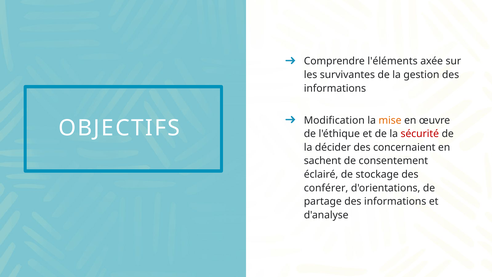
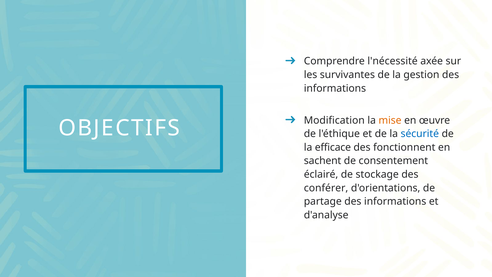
l'éléments: l'éléments -> l'nécessité
sécurité colour: red -> blue
décider: décider -> efficace
concernaient: concernaient -> fonctionnent
